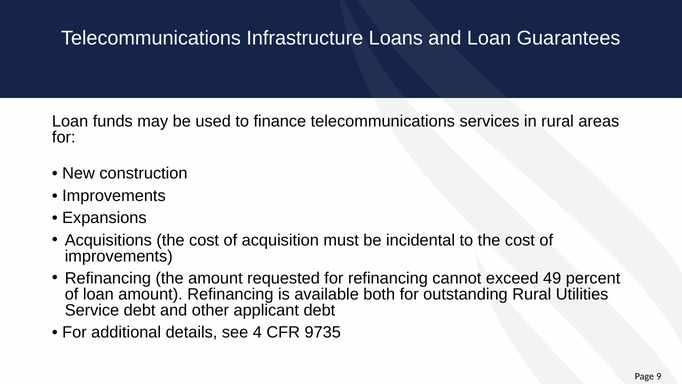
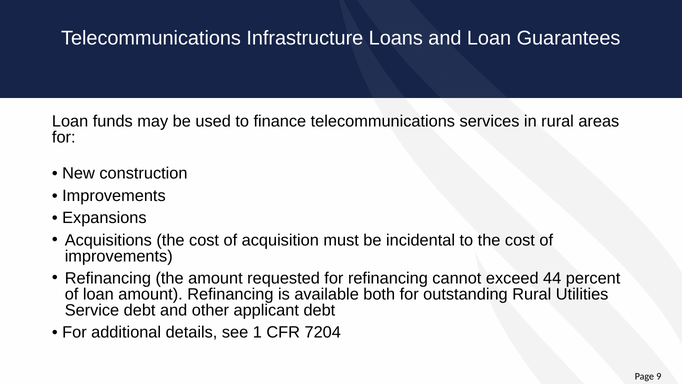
49: 49 -> 44
4: 4 -> 1
9735: 9735 -> 7204
